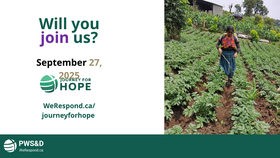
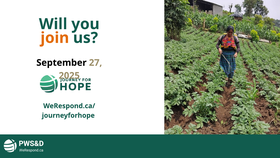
join colour: purple -> orange
